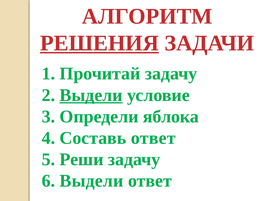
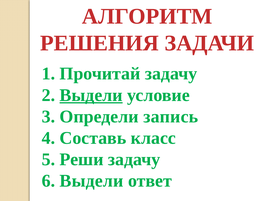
РЕШЕНИЯ underline: present -> none
яблока: яблока -> запись
Составь ответ: ответ -> класс
